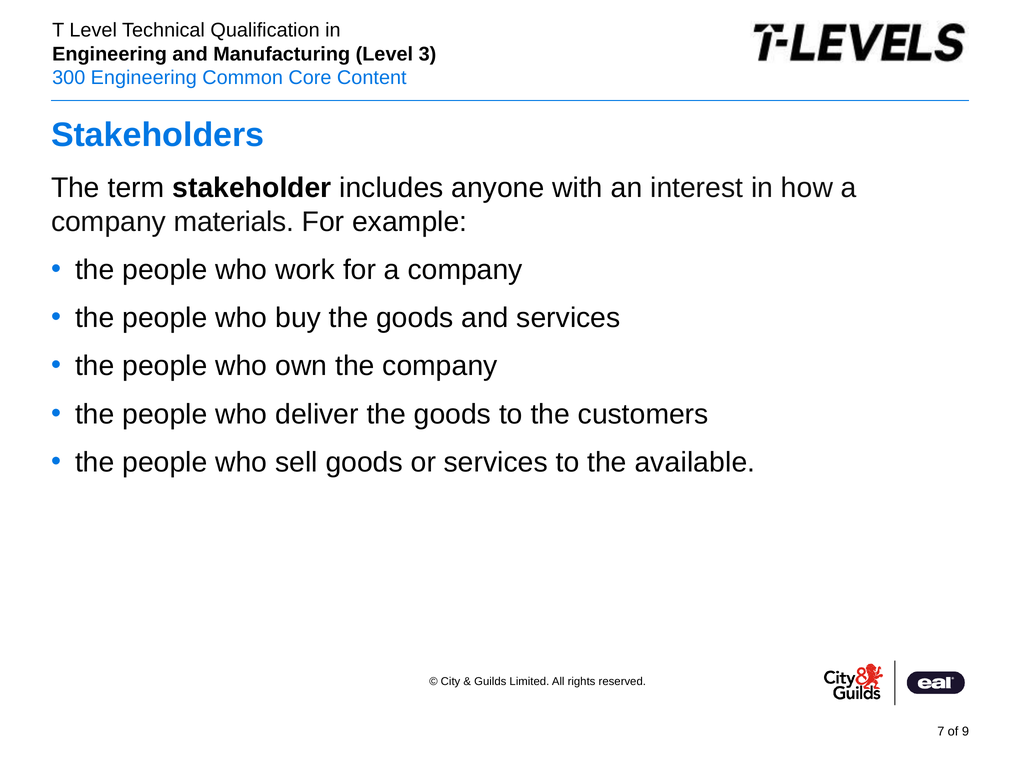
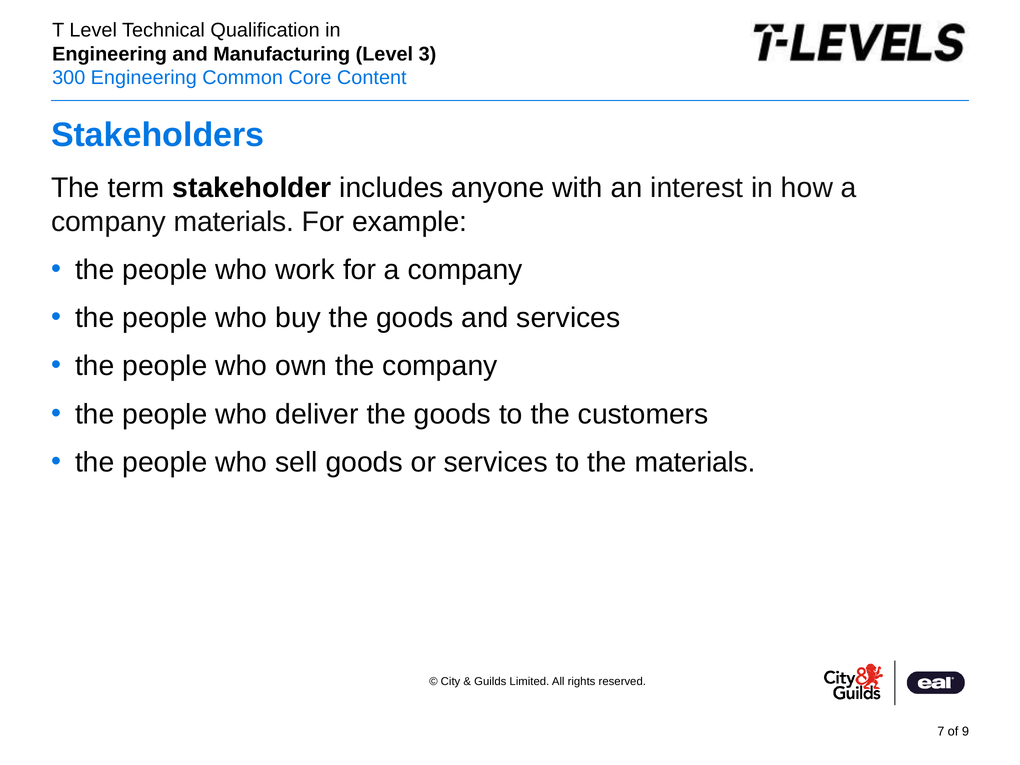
the available: available -> materials
